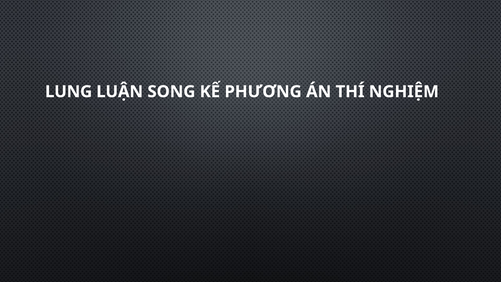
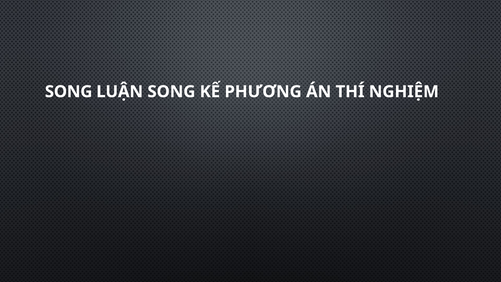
LUNG at (69, 92): LUNG -> SONG
